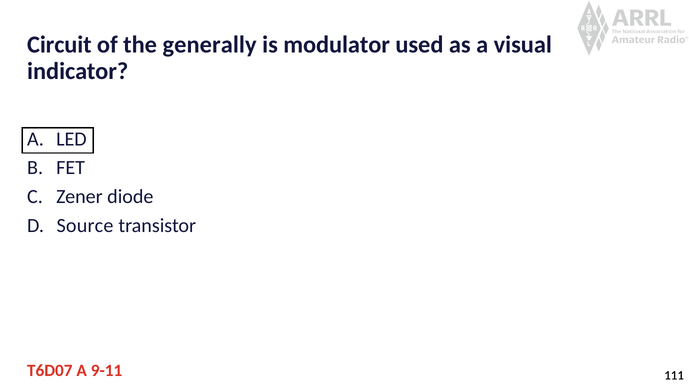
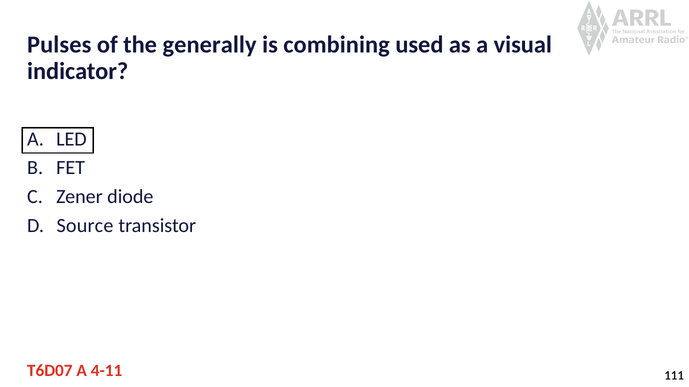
Circuit: Circuit -> Pulses
modulator: modulator -> combining
9-11: 9-11 -> 4-11
